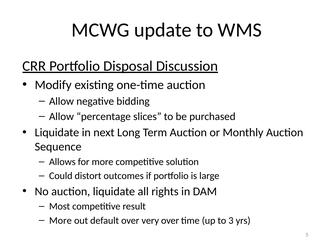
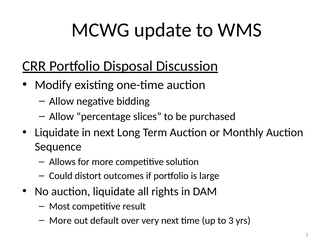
very over: over -> next
